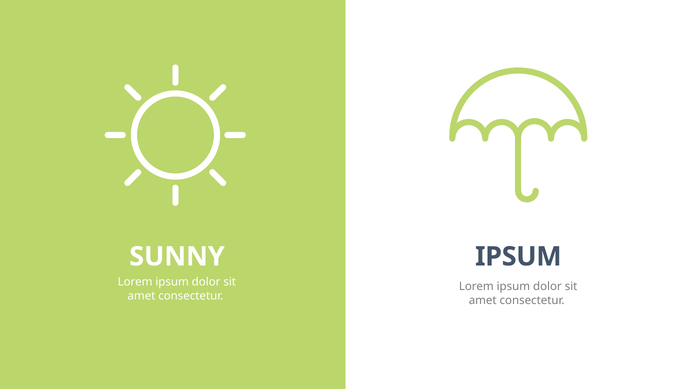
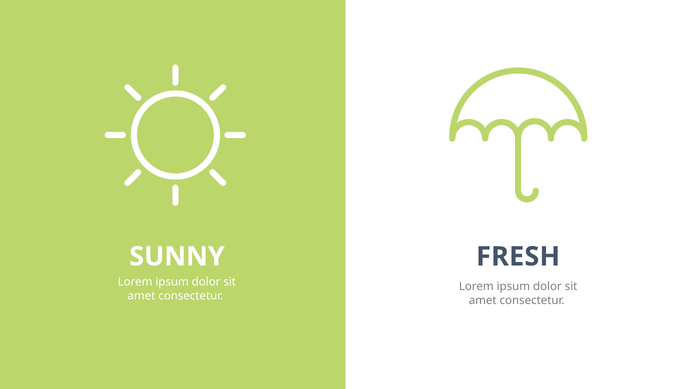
IPSUM at (518, 256): IPSUM -> FRESH
